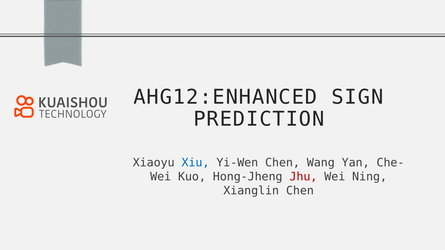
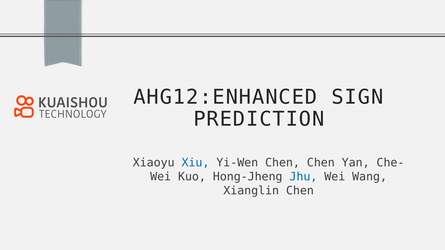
Chen Wang: Wang -> Chen
Jhu colour: red -> blue
Ning: Ning -> Wang
